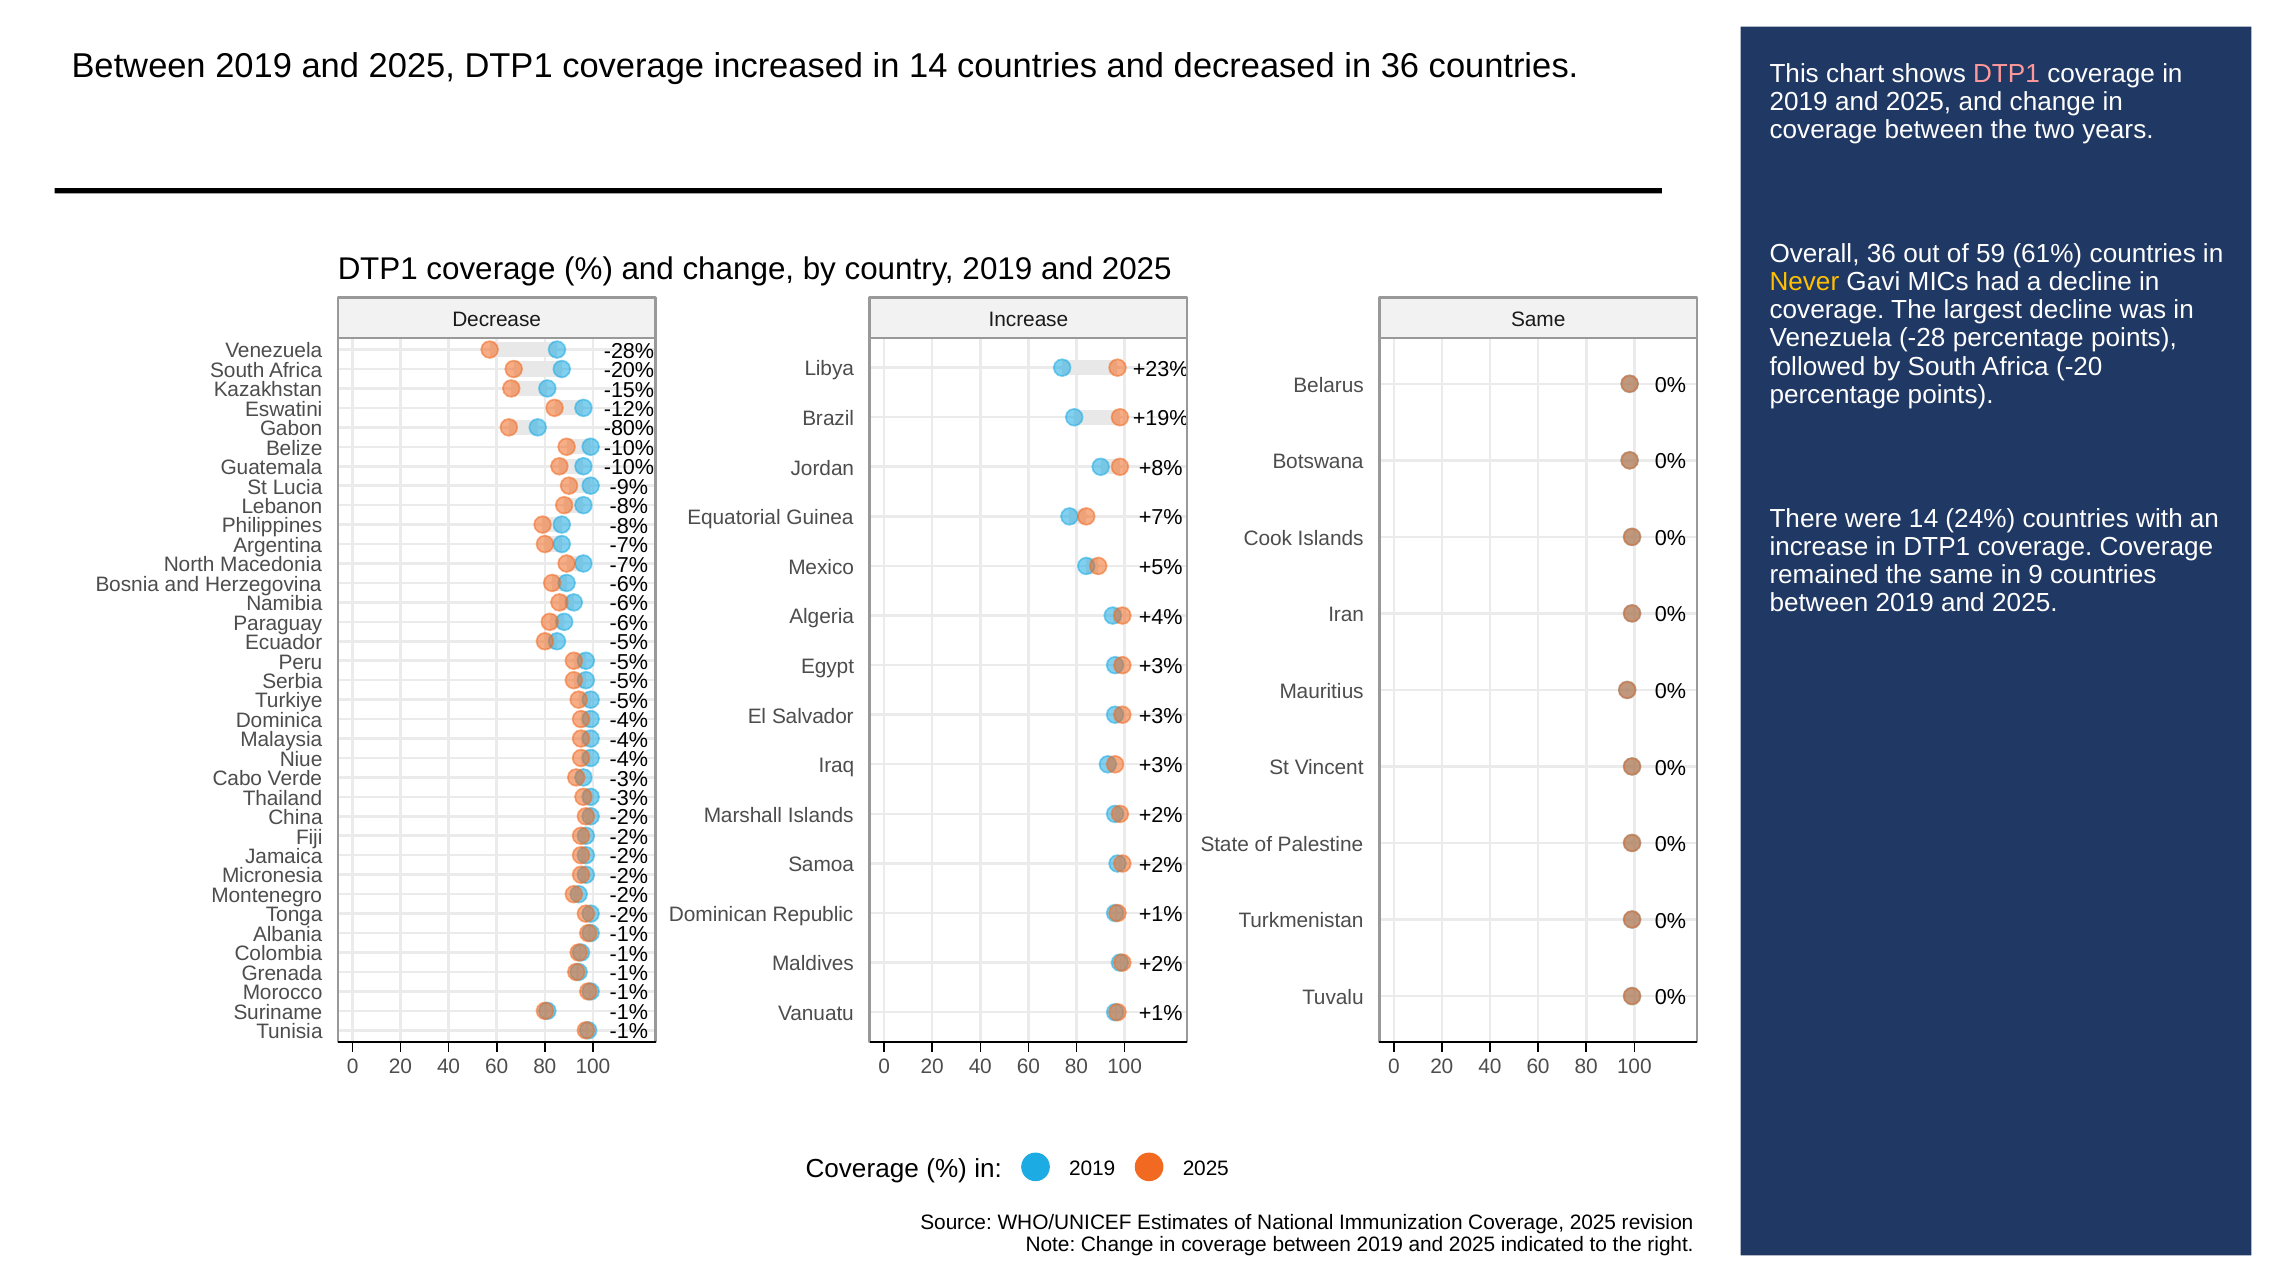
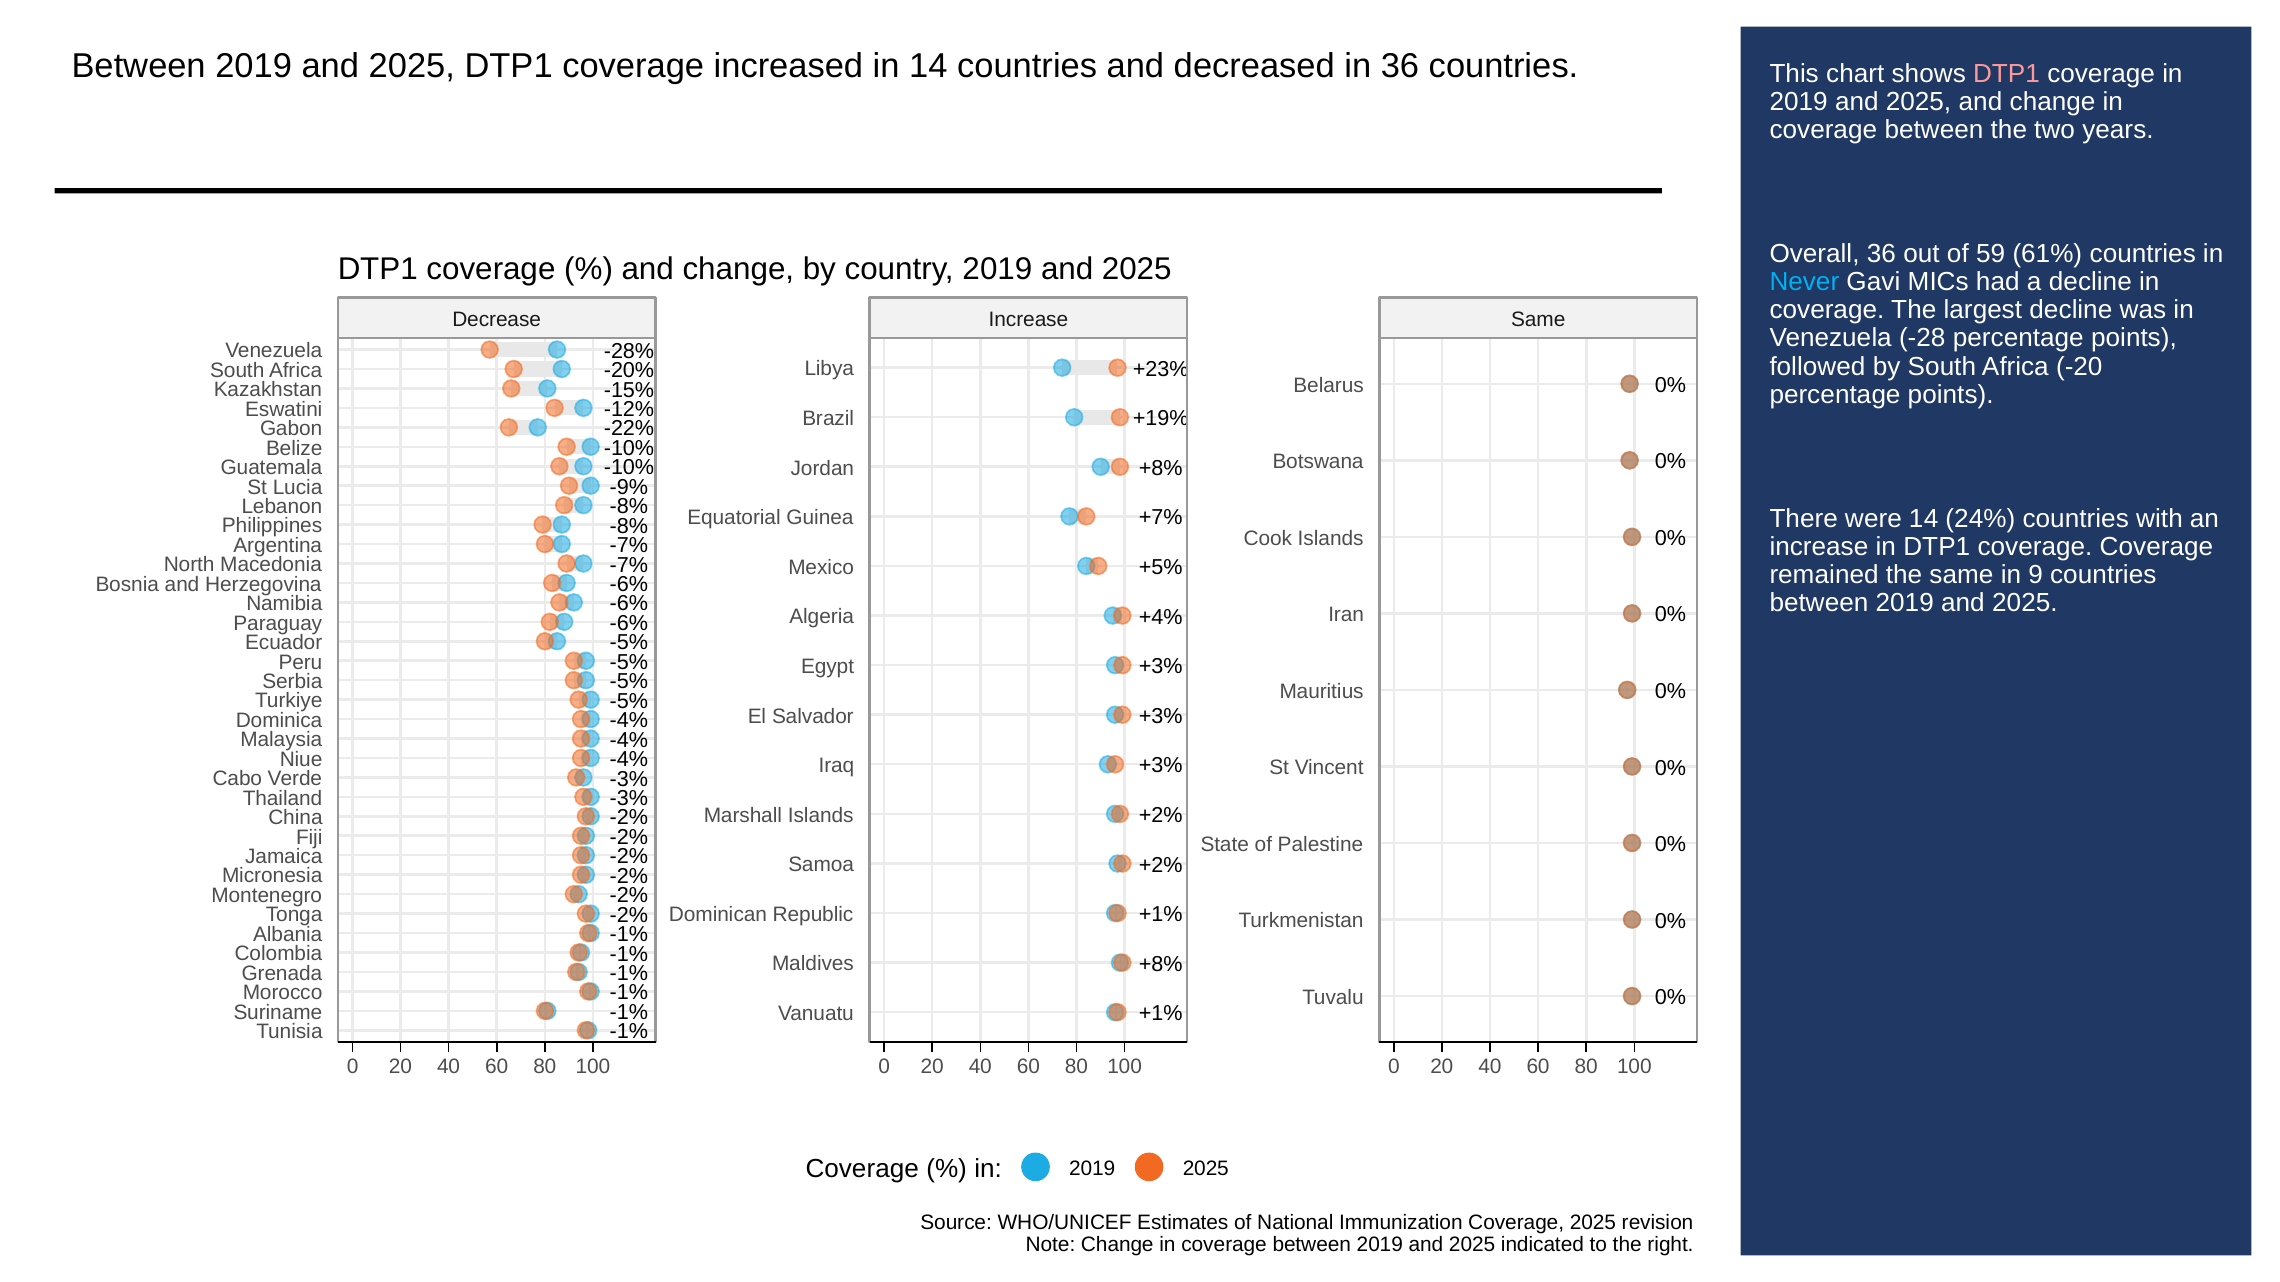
Never colour: yellow -> light blue
-80%: -80% -> -22%
+2% at (1161, 964): +2% -> +8%
